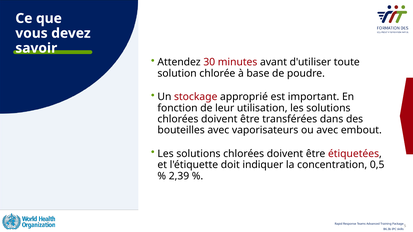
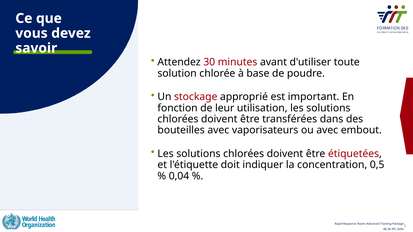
2,39: 2,39 -> 0,04
